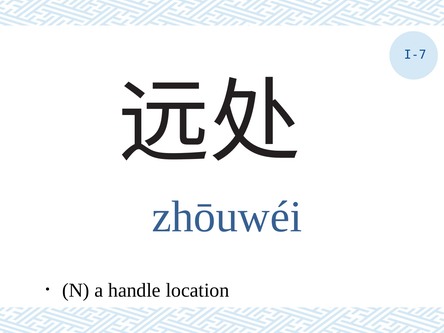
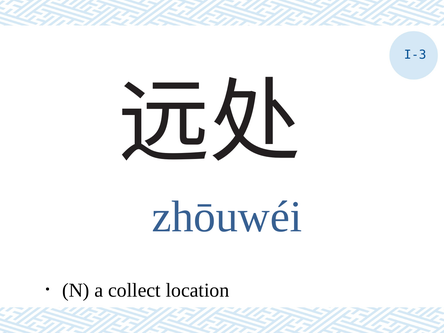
I-7: I-7 -> I-3
handle: handle -> collect
